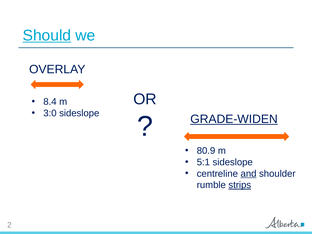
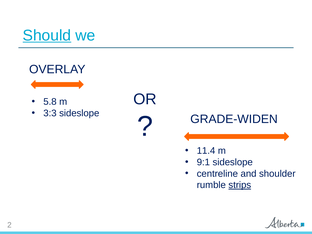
8.4: 8.4 -> 5.8
3:0: 3:0 -> 3:3
GRADE-WIDEN underline: present -> none
80.9: 80.9 -> 11.4
5:1: 5:1 -> 9:1
and underline: present -> none
